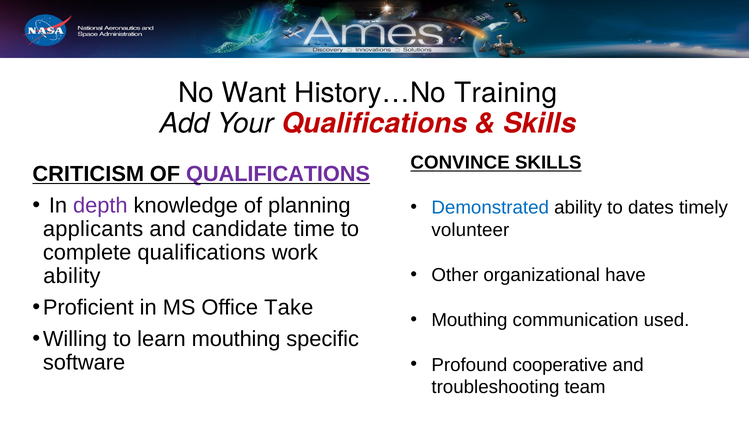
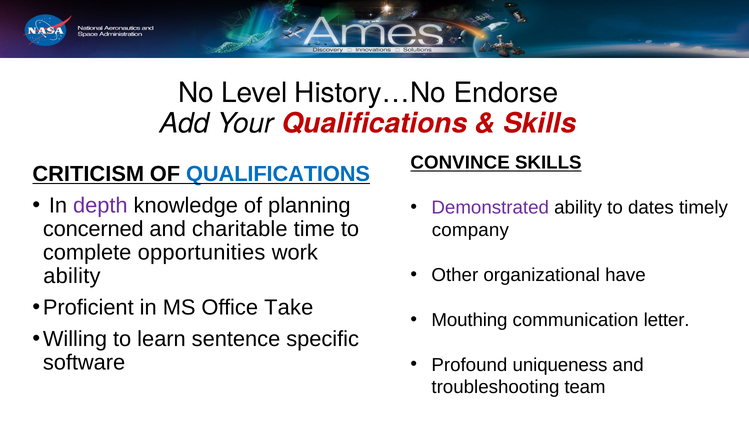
Want: Want -> Level
Training: Training -> Endorse
QUALIFICATIONS at (278, 174) colour: purple -> blue
Demonstrated colour: blue -> purple
applicants: applicants -> concerned
candidate: candidate -> charitable
volunteer: volunteer -> company
complete qualifications: qualifications -> opportunities
used: used -> letter
learn mouthing: mouthing -> sentence
cooperative: cooperative -> uniqueness
